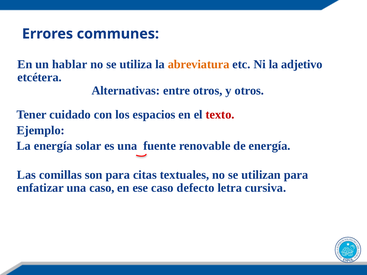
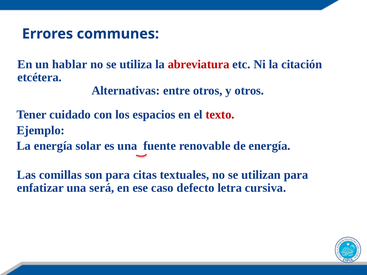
abreviatura colour: orange -> red
adjetivo: adjetivo -> citación
una caso: caso -> será
